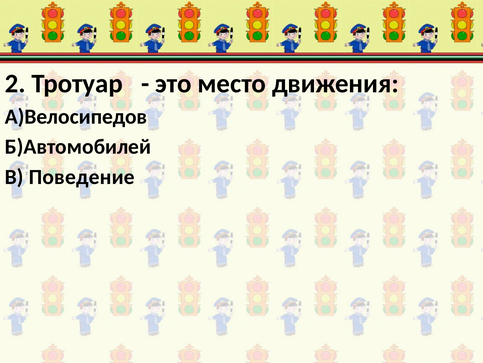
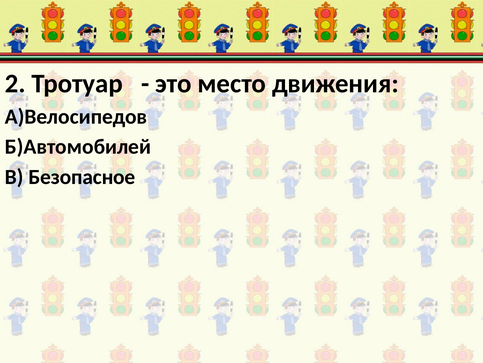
Поведение: Поведение -> Безопасное
